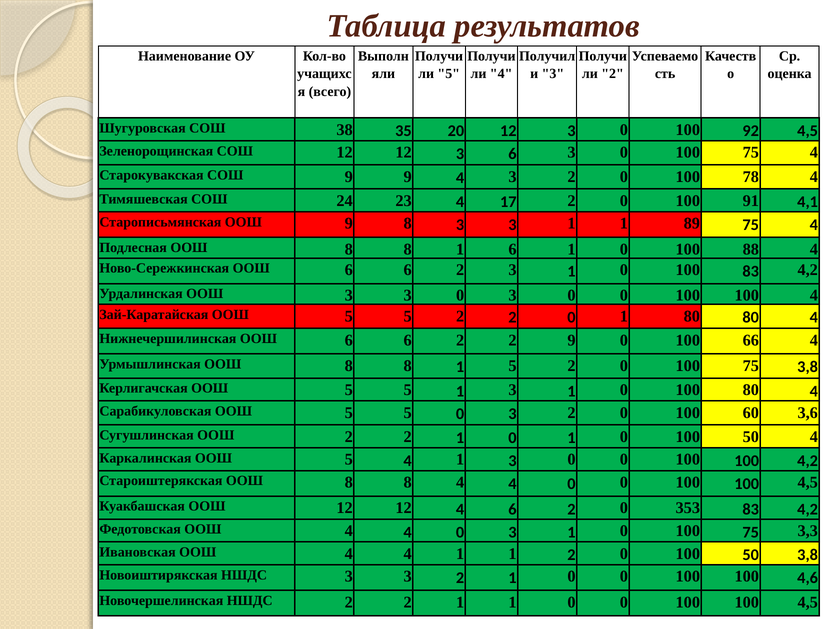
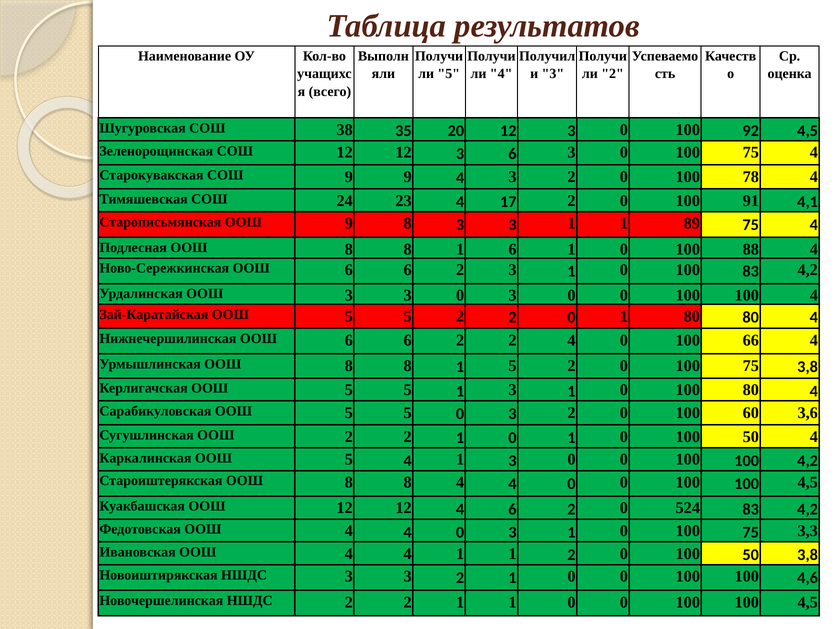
2 9: 9 -> 4
353: 353 -> 524
